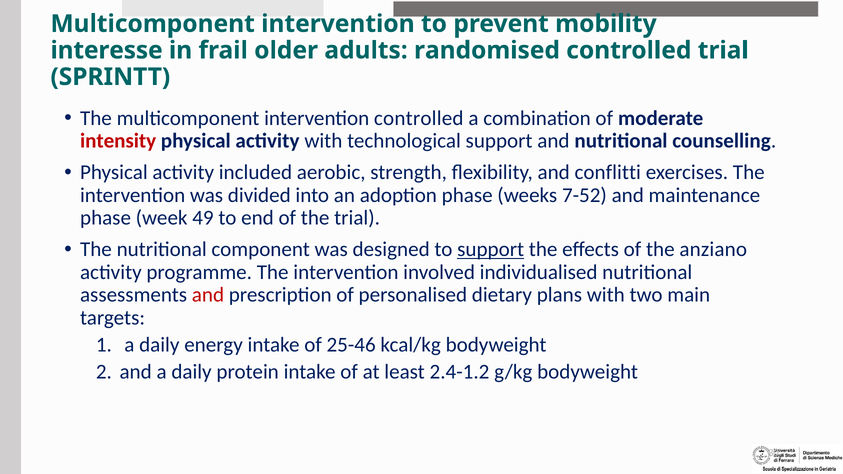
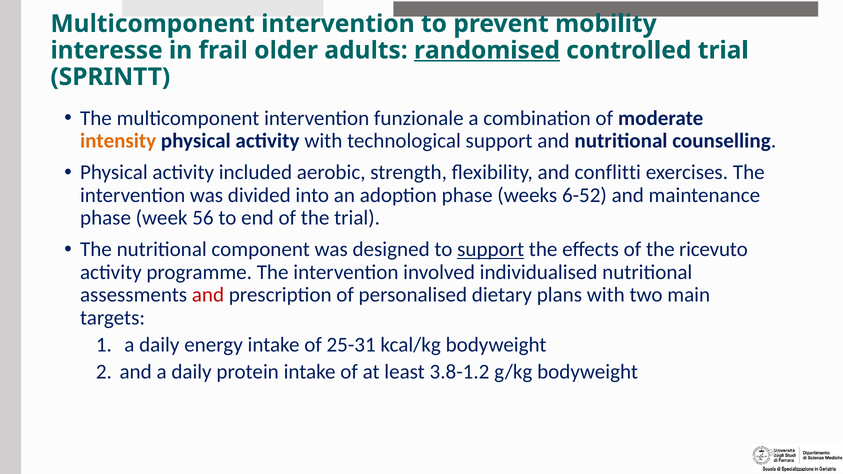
randomised underline: none -> present
intervention controlled: controlled -> funzionale
intensity colour: red -> orange
7-52: 7-52 -> 6-52
49: 49 -> 56
anziano: anziano -> ricevuto
25-46: 25-46 -> 25-31
2.4-1.2: 2.4-1.2 -> 3.8-1.2
